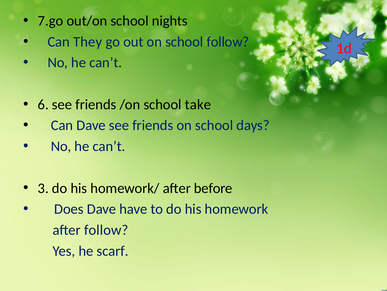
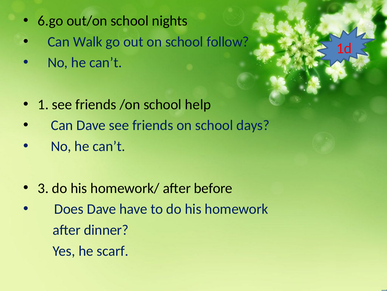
7.go: 7.go -> 6.go
They: They -> Walk
6: 6 -> 1
take: take -> help
after follow: follow -> dinner
